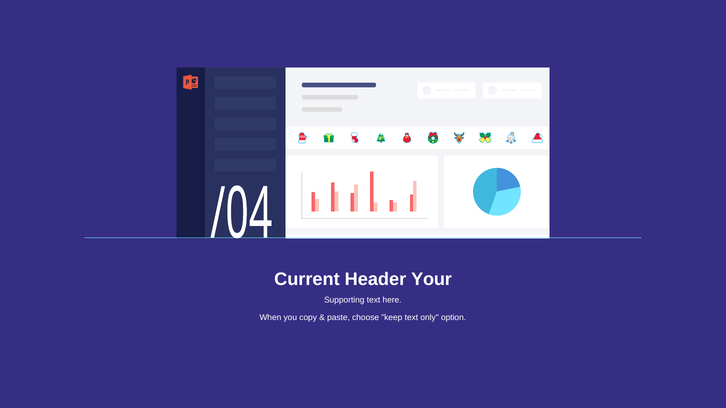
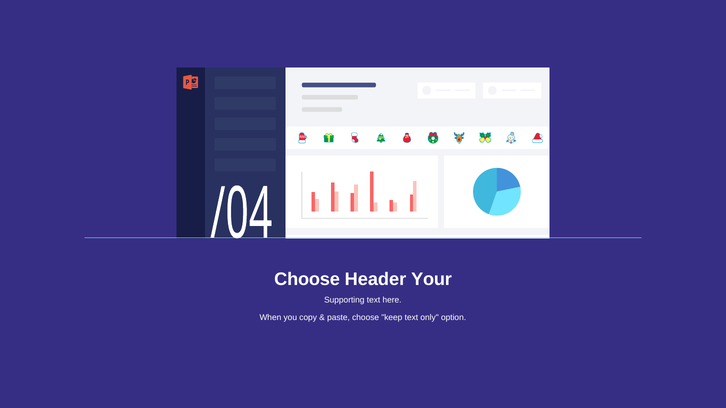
Current at (307, 279): Current -> Choose
